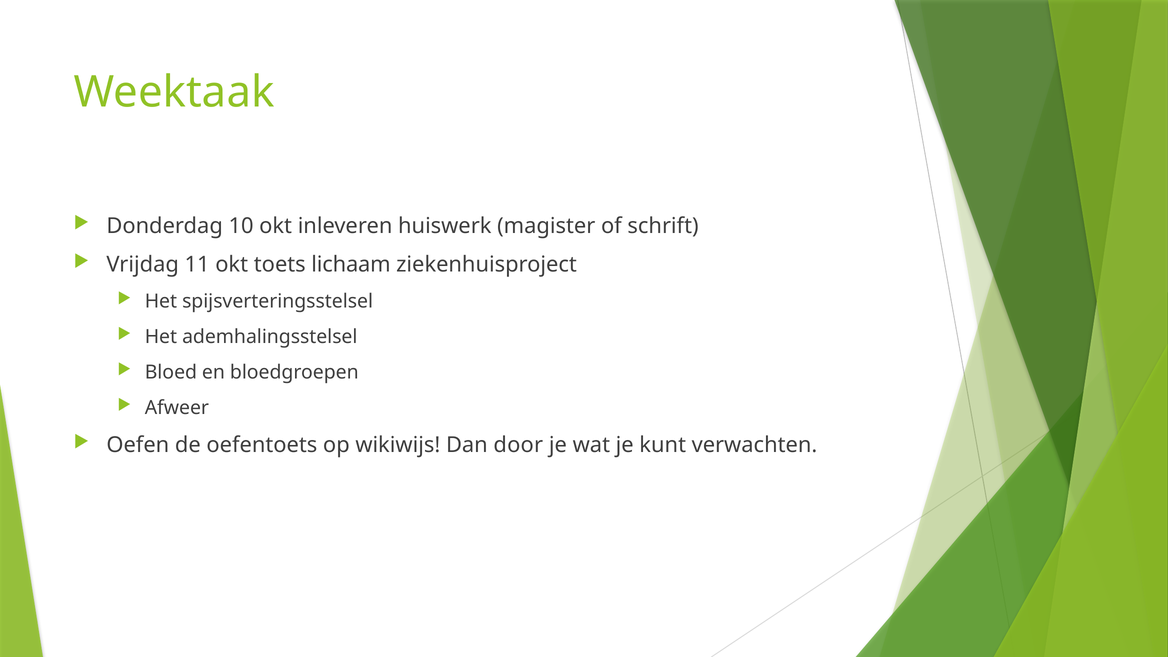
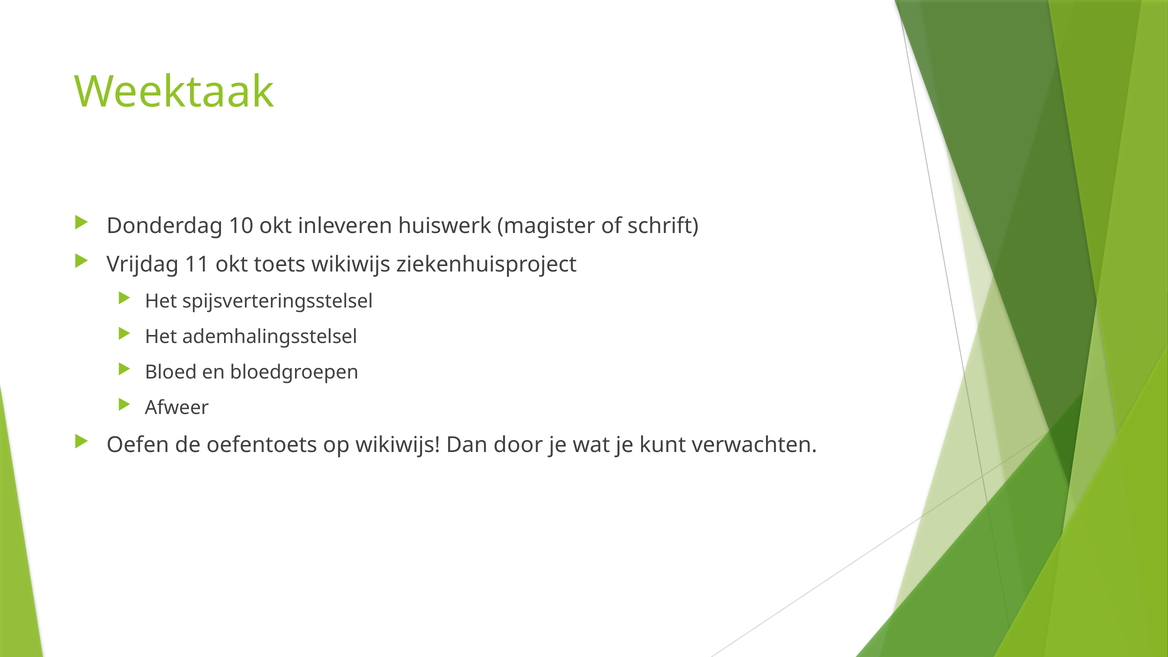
toets lichaam: lichaam -> wikiwijs
